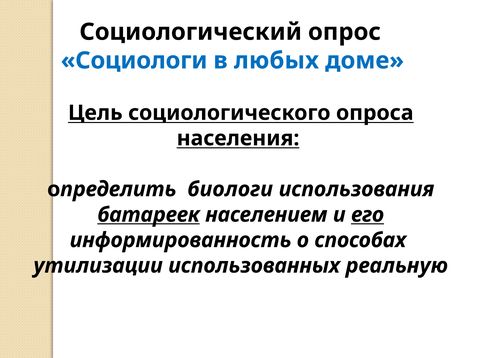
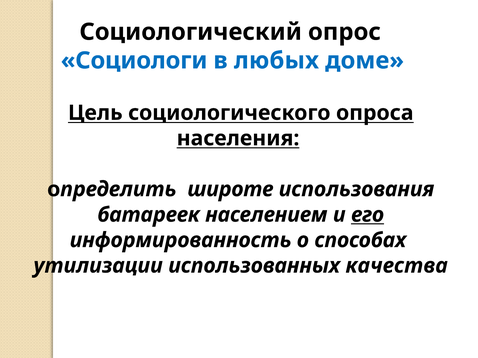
биологи: биологи -> широте
батареек underline: present -> none
реальную: реальную -> качества
